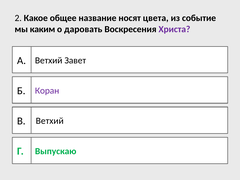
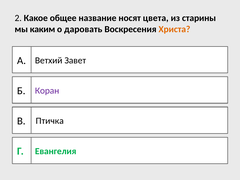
событие: событие -> старины
Христа colour: purple -> orange
Ветхий at (50, 121): Ветхий -> Птичка
Выпускаю: Выпускаю -> Евангелия
